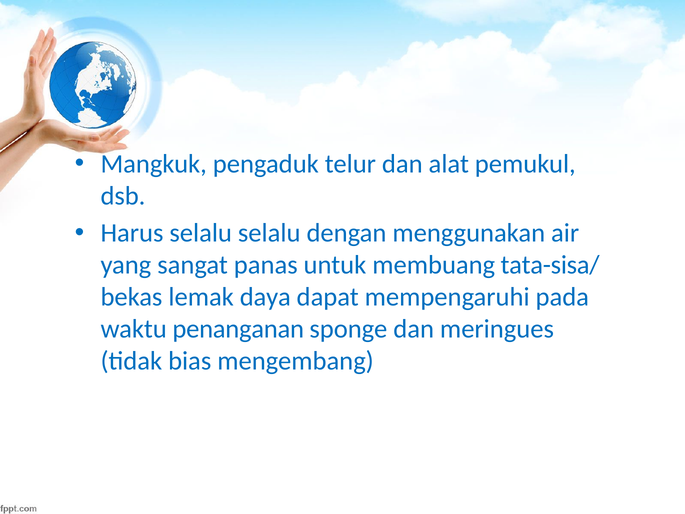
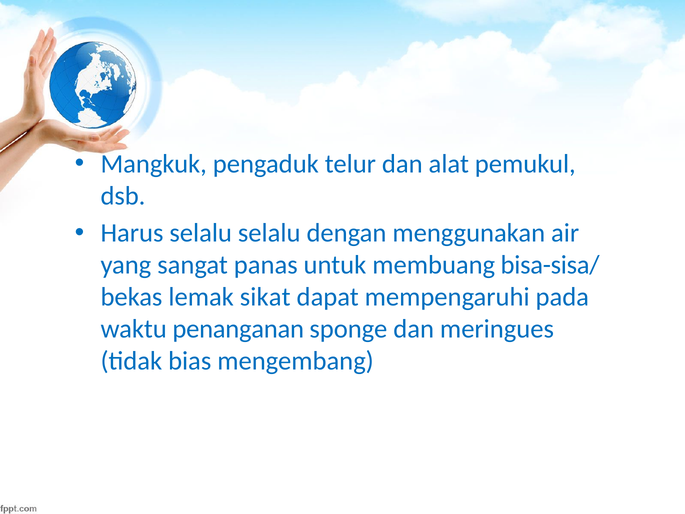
tata-sisa/: tata-sisa/ -> bisa-sisa/
daya: daya -> sikat
